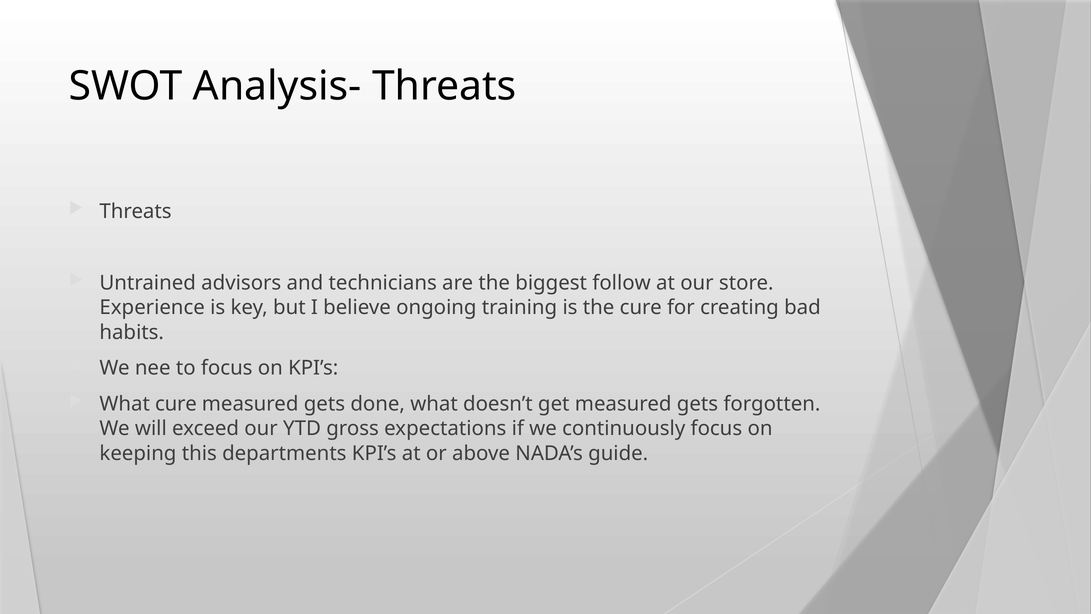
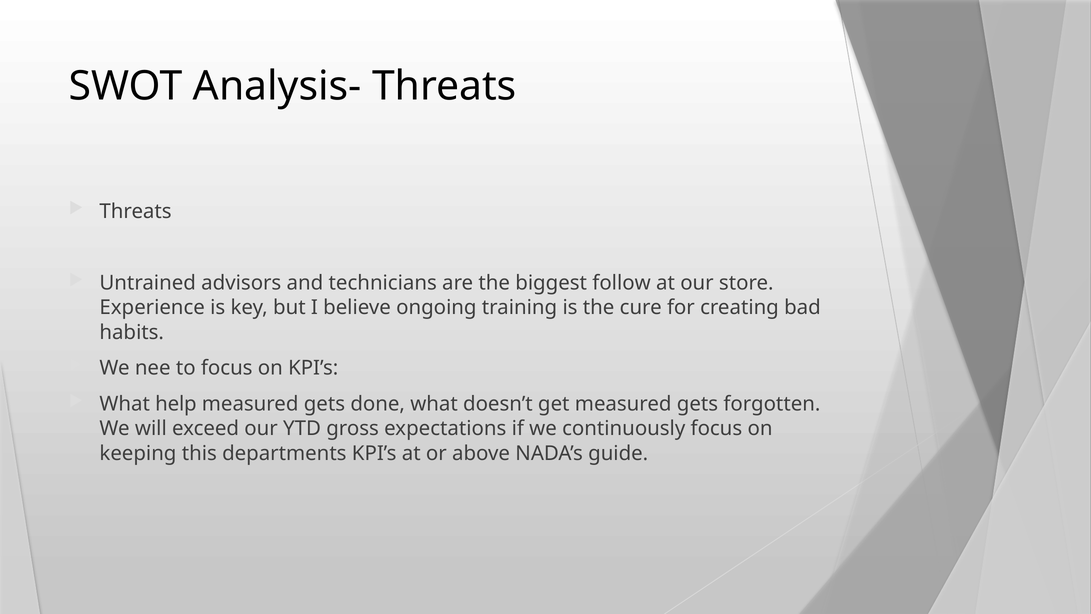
What cure: cure -> help
